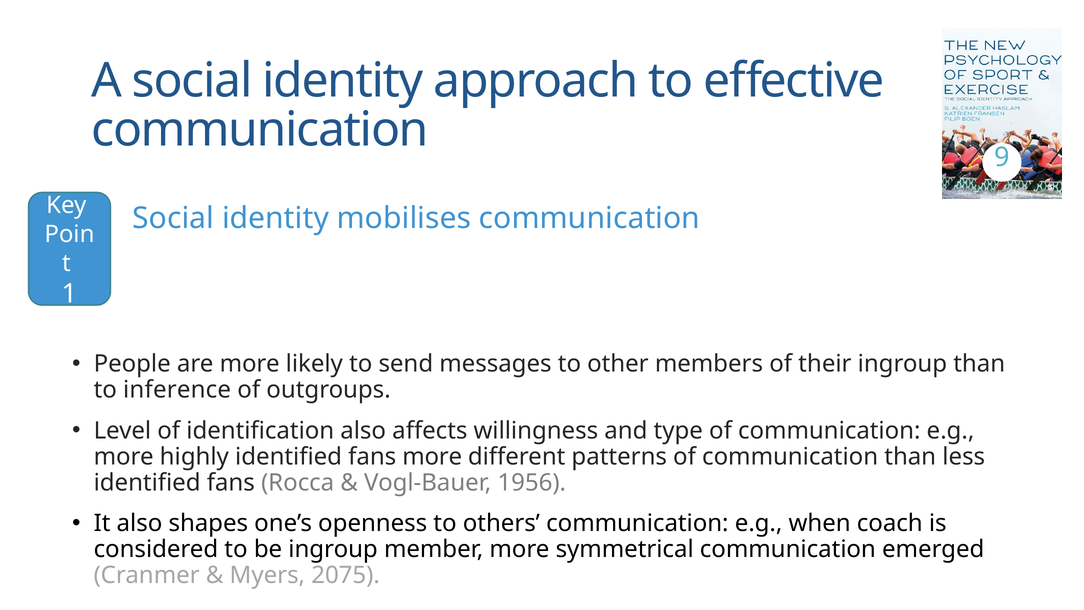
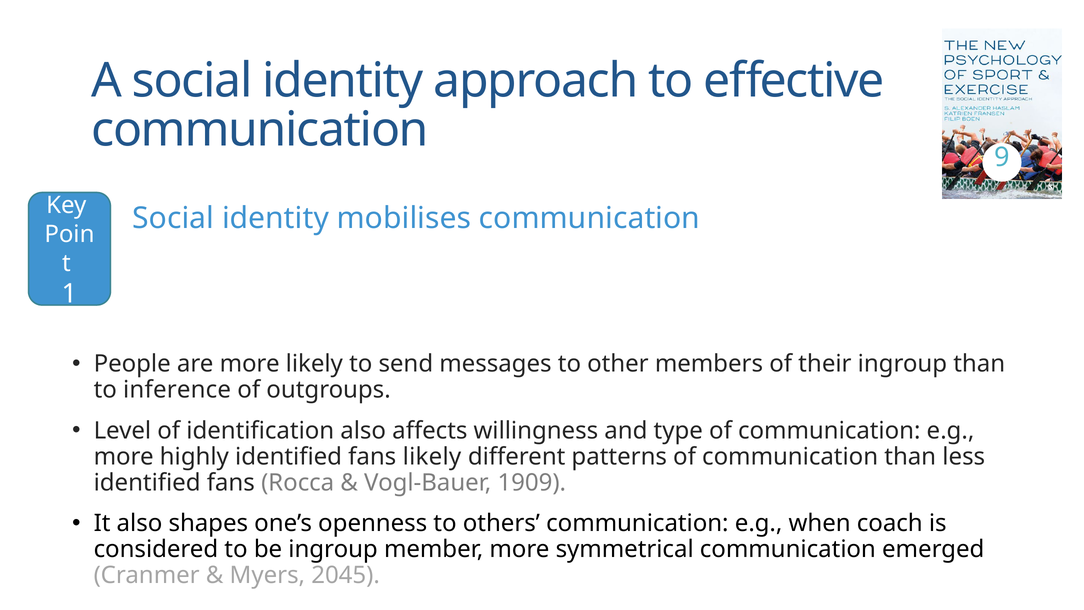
fans more: more -> likely
1956: 1956 -> 1909
2075: 2075 -> 2045
